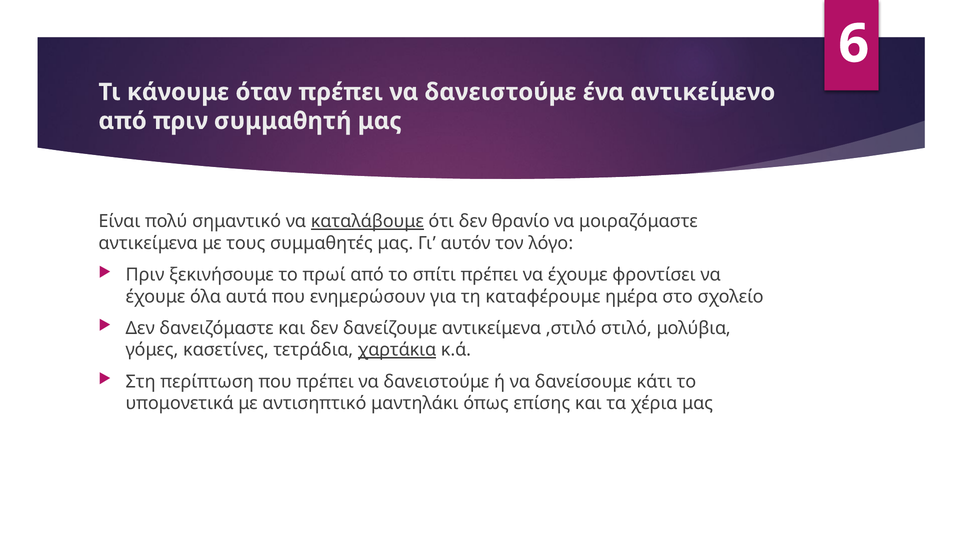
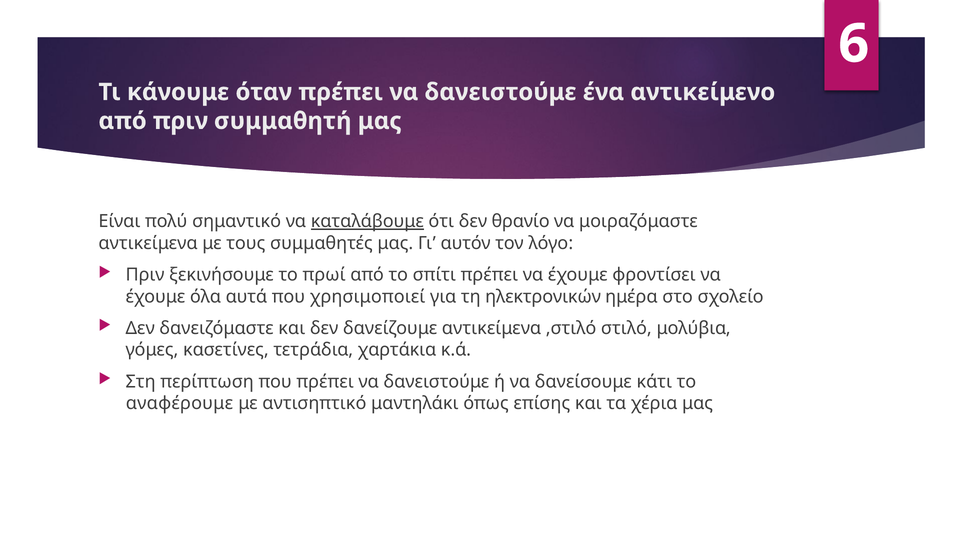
ενημερώσουν: ενημερώσουν -> χρησιμοποιεί
καταφέρουμε: καταφέρουμε -> ηλεκτρονικών
χαρτάκια underline: present -> none
υπομονετικά: υπομονετικά -> αναφέρουμε
